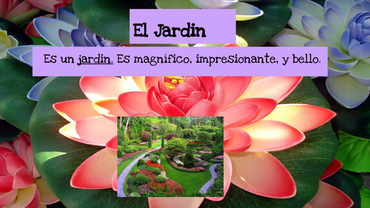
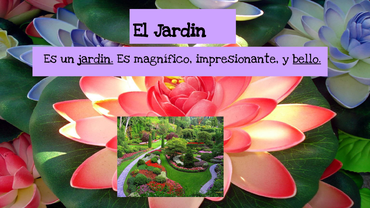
bello underline: none -> present
